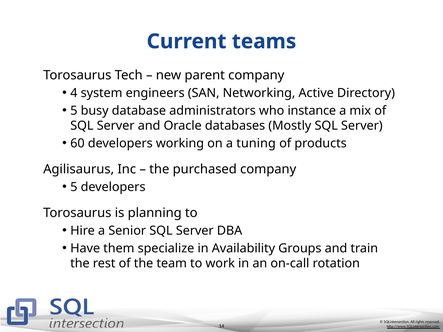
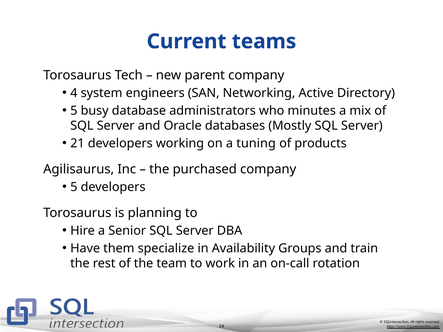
instance: instance -> minutes
60: 60 -> 21
